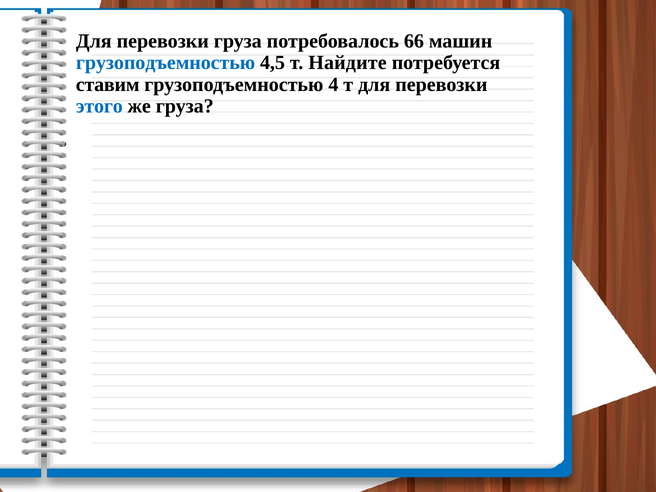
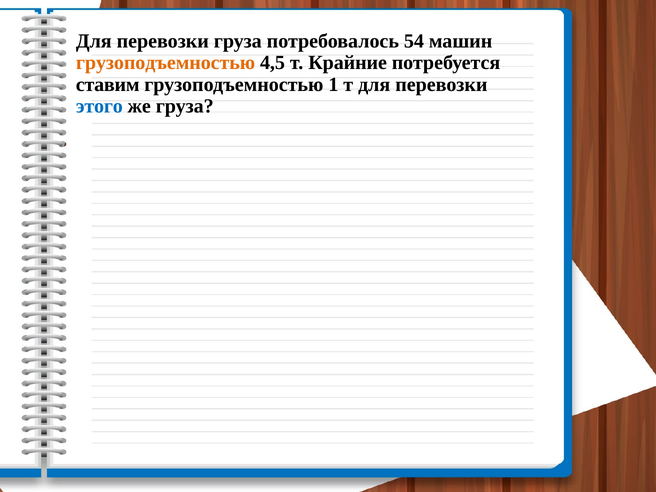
66: 66 -> 54
грузоподъемностью at (166, 63) colour: blue -> orange
Найдите: Найдите -> Крайние
4: 4 -> 1
